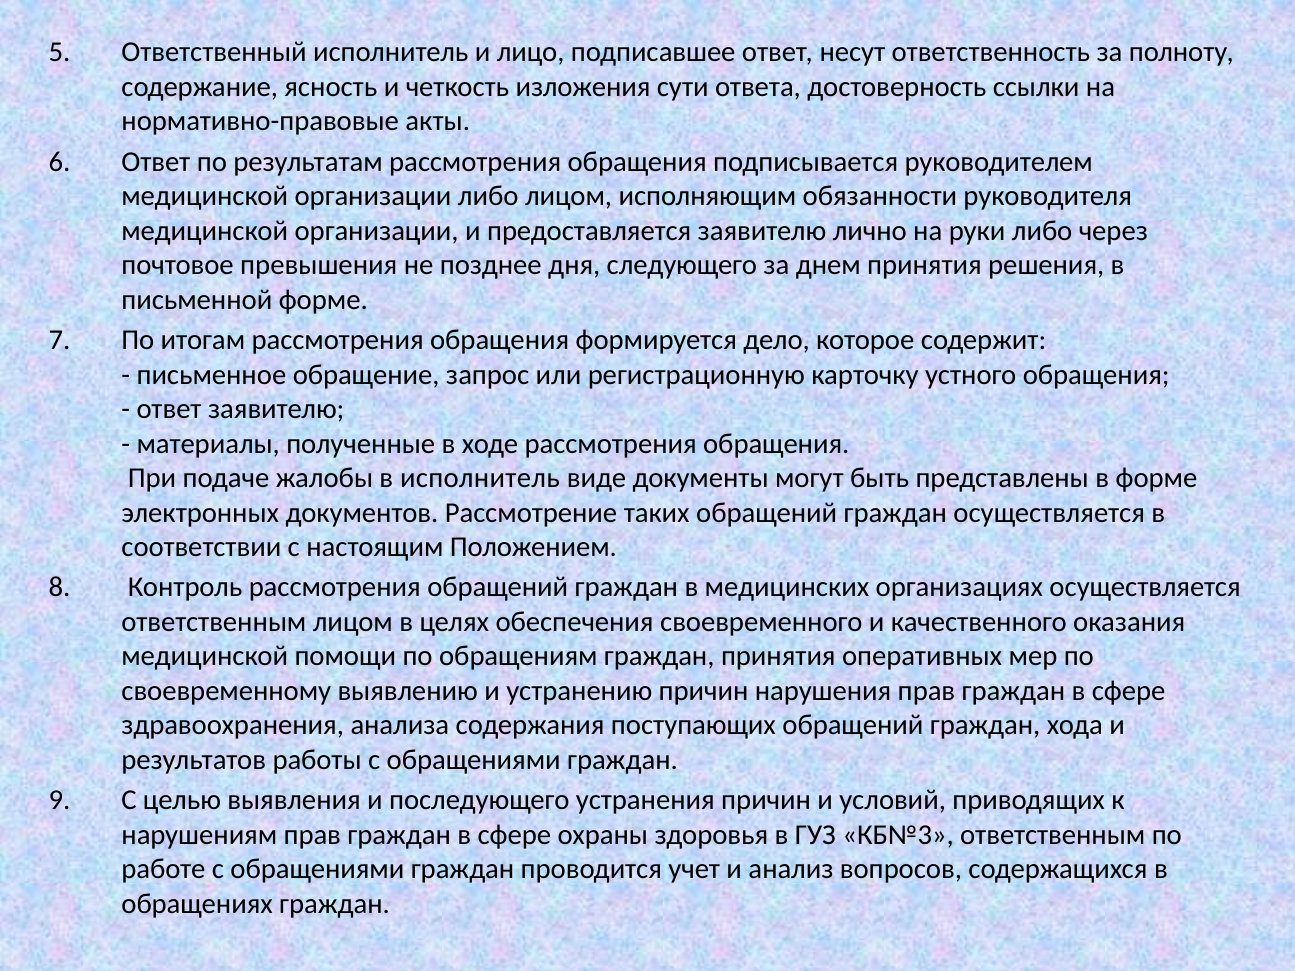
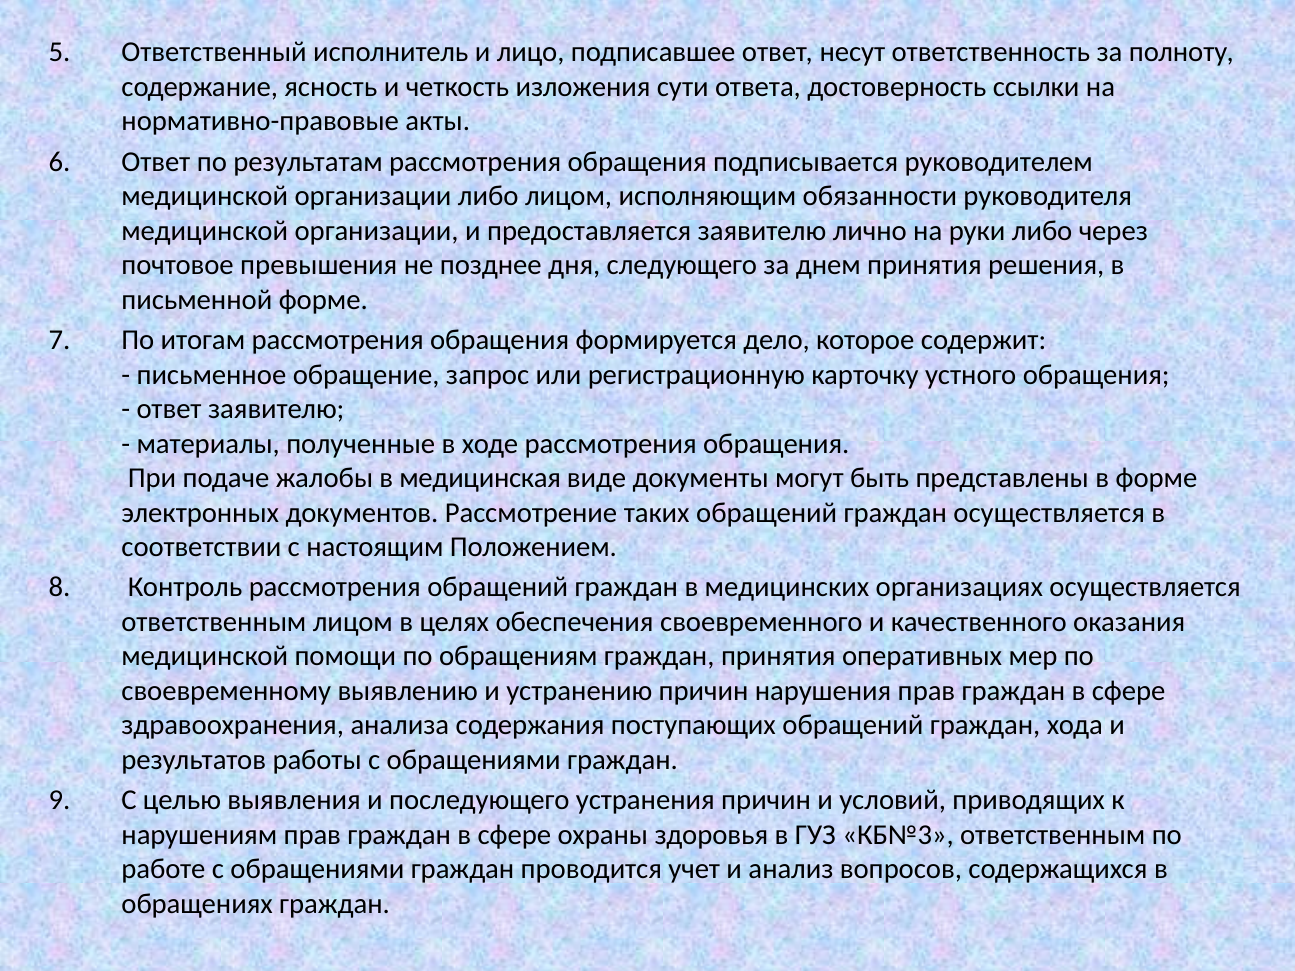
в исполнитель: исполнитель -> медицинская
